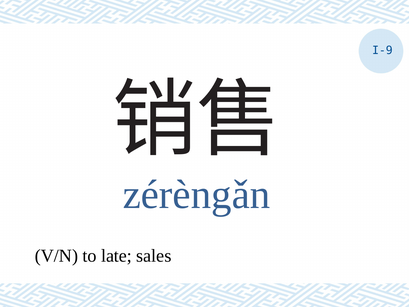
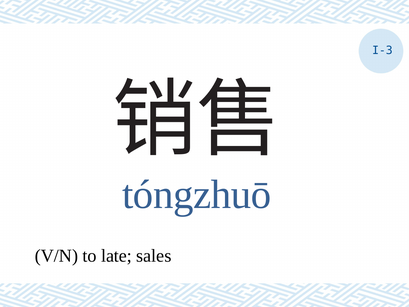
I-9: I-9 -> I-3
zérèngǎn: zérèngǎn -> tóngzhuō
